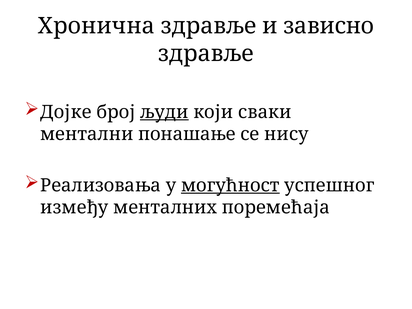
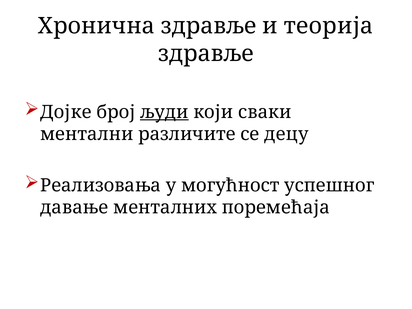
зависно: зависно -> теорија
понашање: понашање -> различите
нису: нису -> децу
могућност underline: present -> none
између: између -> давање
